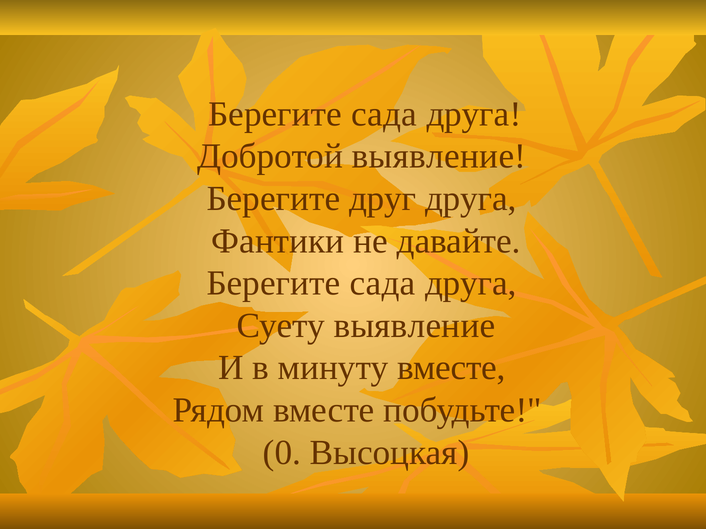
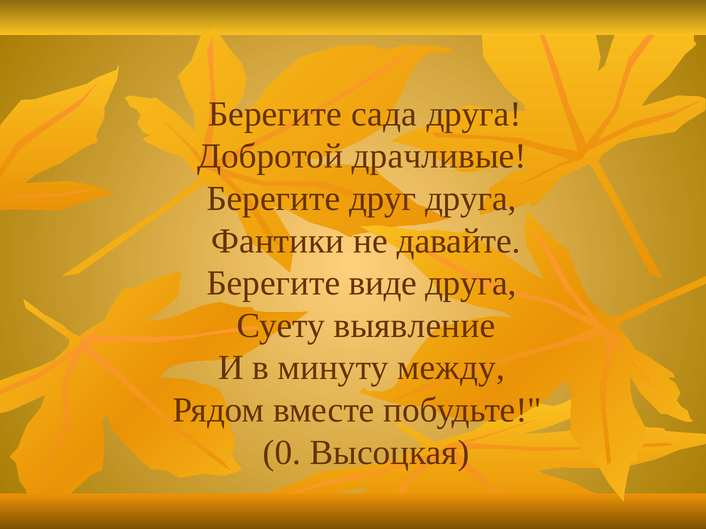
Добротой выявление: выявление -> драчливые
сада at (382, 283): сада -> виде
минуту вместе: вместе -> между
